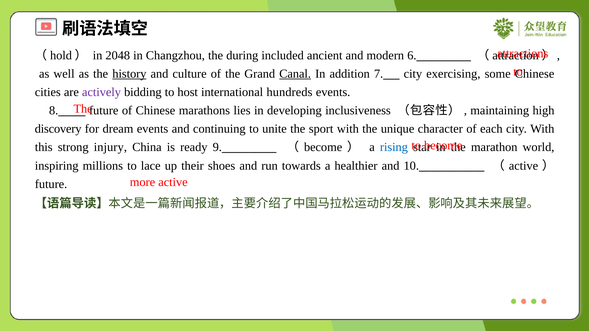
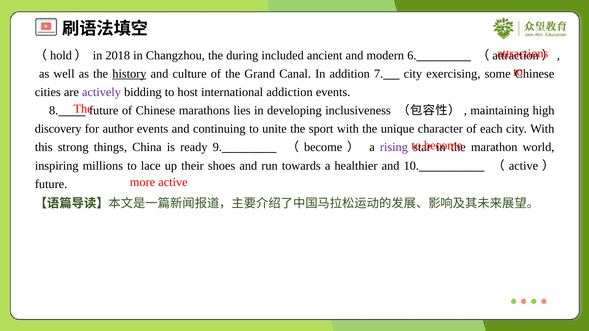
2048: 2048 -> 2018
Canal underline: present -> none
hundreds: hundreds -> addiction
dream: dream -> author
injury: injury -> things
rising colour: blue -> purple
